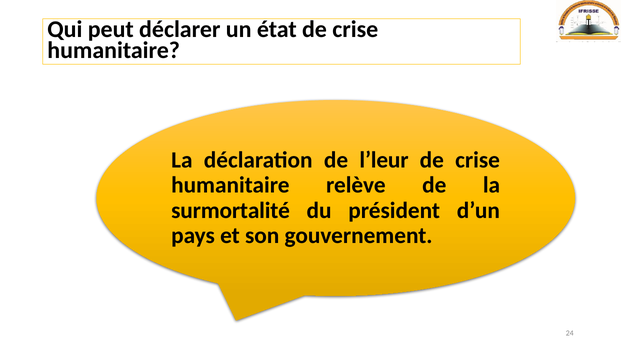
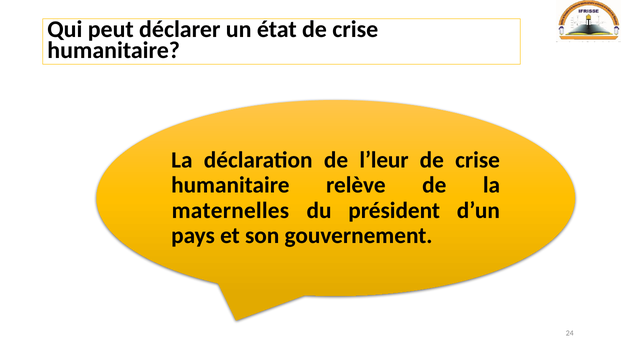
surmortalité: surmortalité -> maternelles
